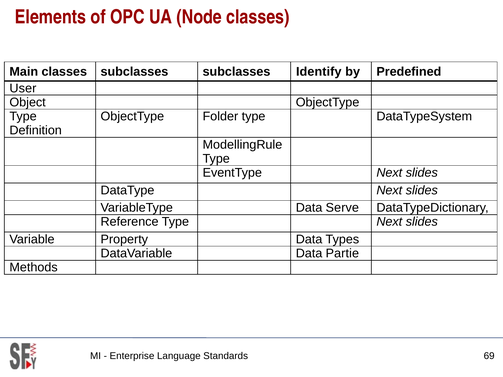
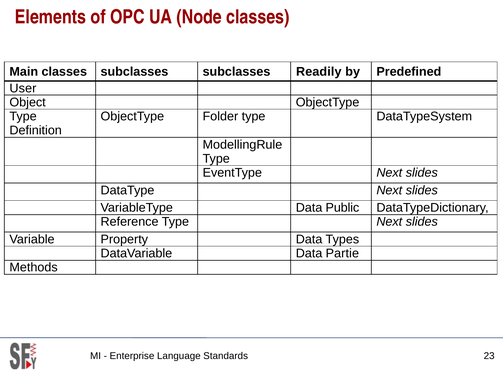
Identify: Identify -> Readily
Serve: Serve -> Public
69: 69 -> 23
